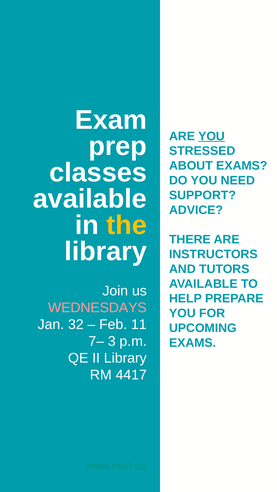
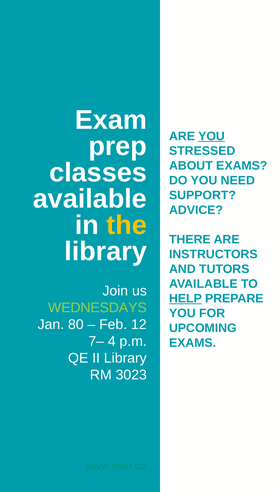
HELP underline: none -> present
WEDNESDAYS colour: pink -> light green
32: 32 -> 80
11: 11 -> 12
3: 3 -> 4
4417: 4417 -> 3023
